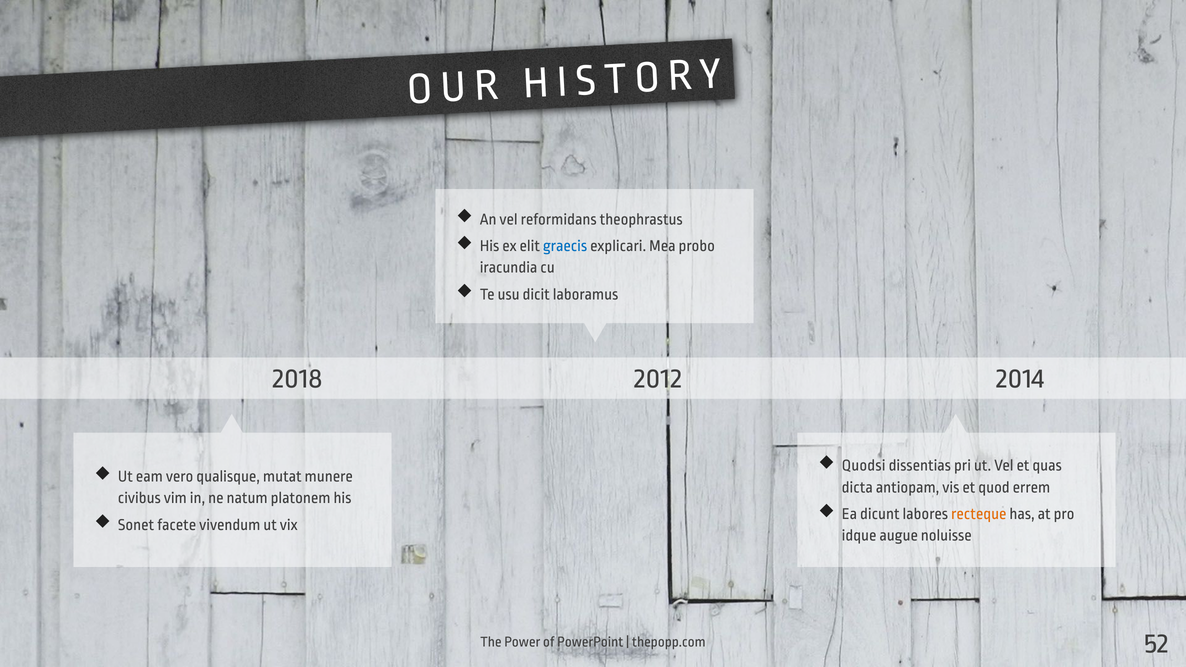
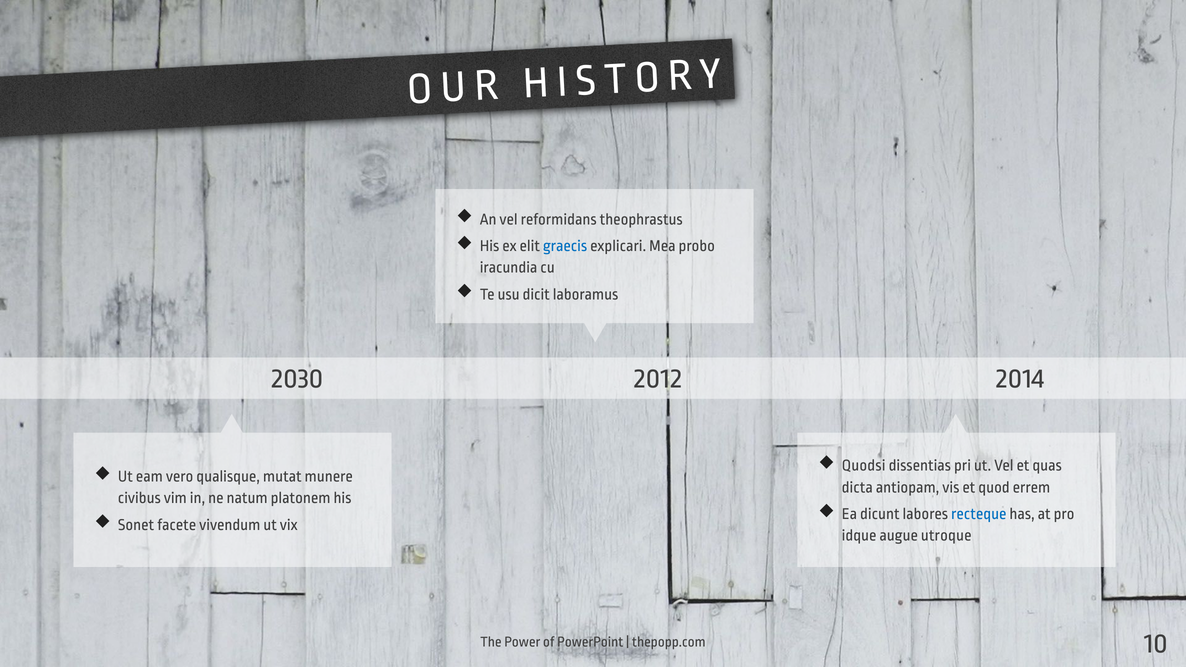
2018: 2018 -> 2030
recteque colour: orange -> blue
noluisse: noluisse -> utroque
52: 52 -> 10
